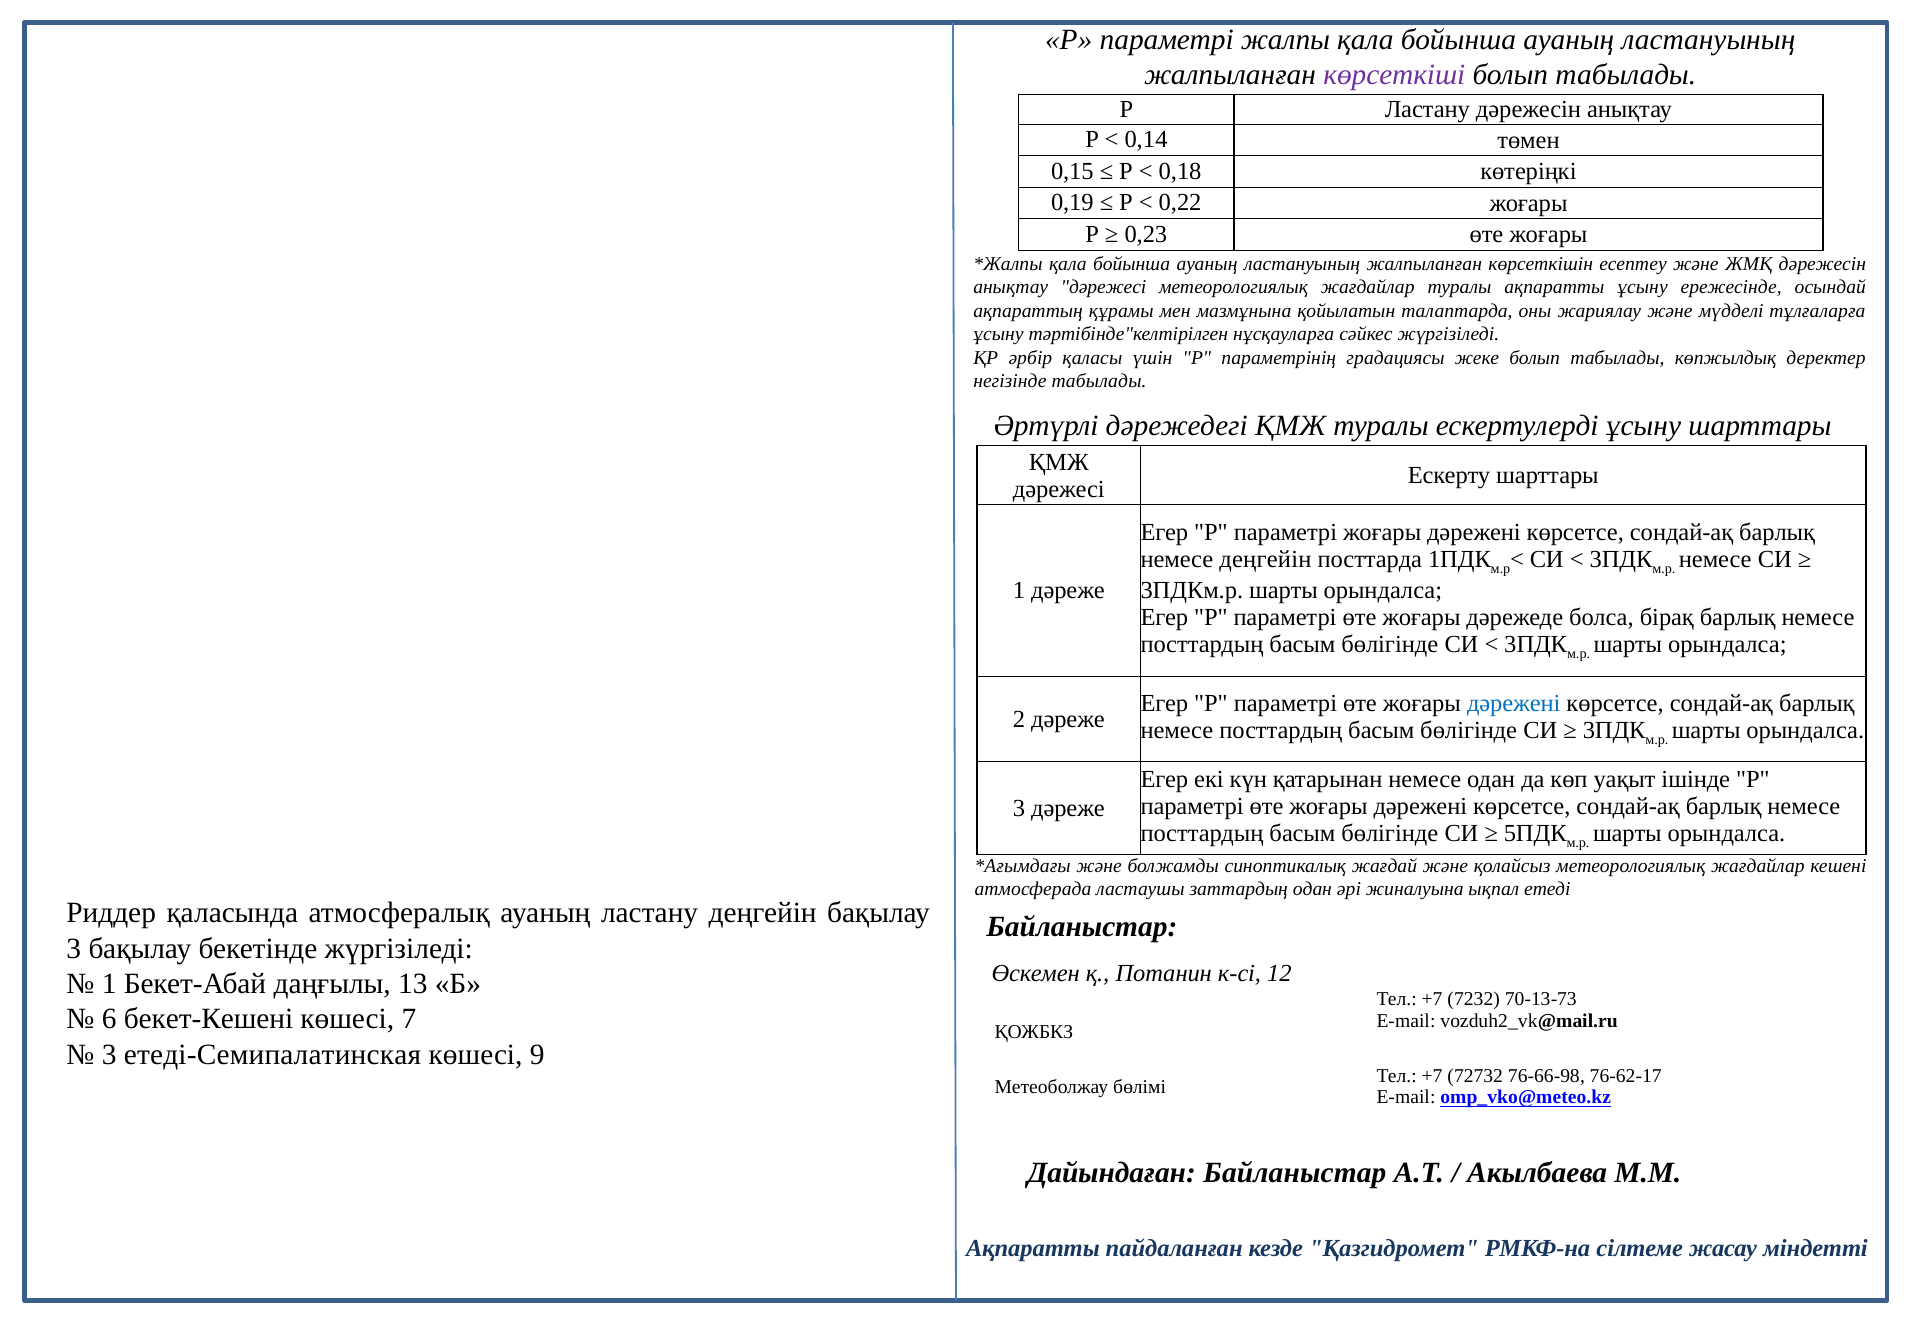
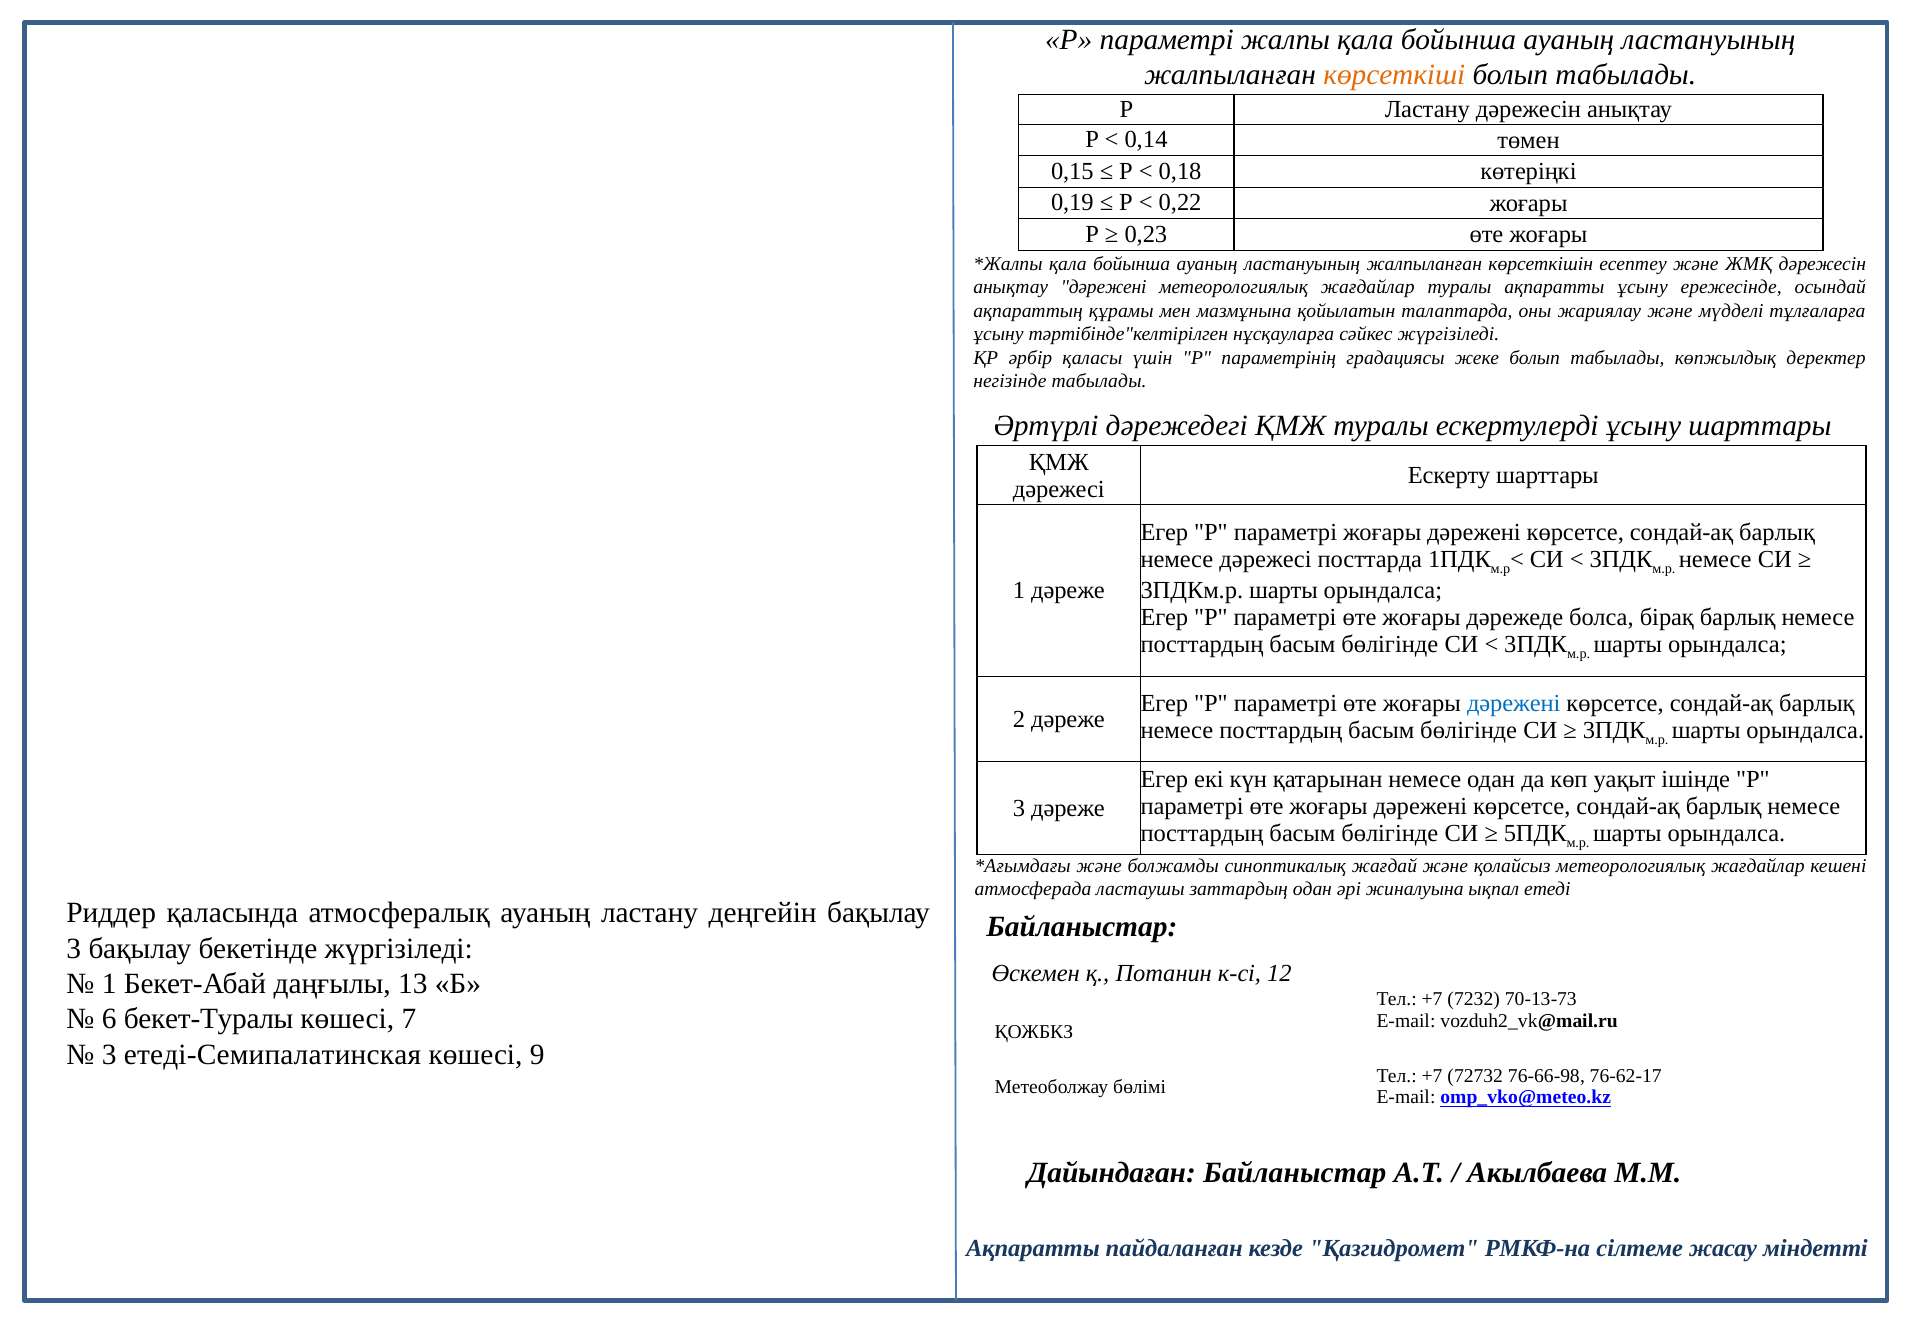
көрсеткіші colour: purple -> orange
анықтау дәрежесі: дәрежесі -> дәрежені
немесе деңгейін: деңгейін -> дәрежесі
бекет-Кешені: бекет-Кешені -> бекет-Туралы
